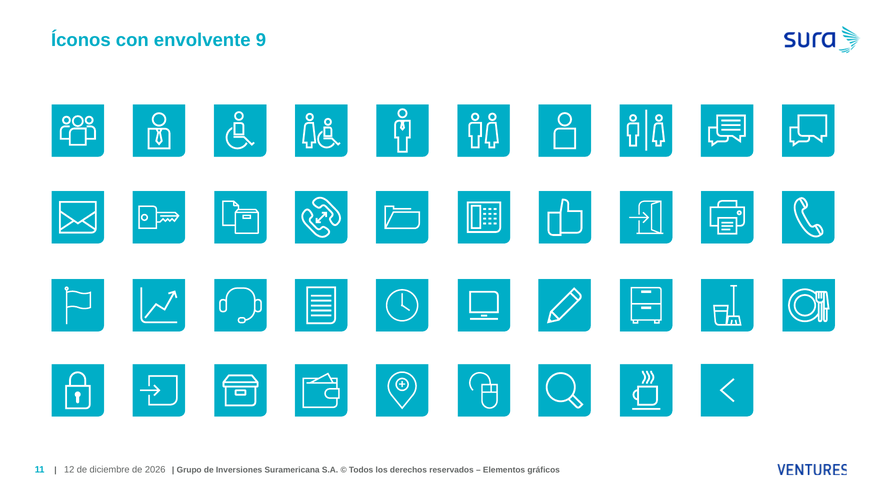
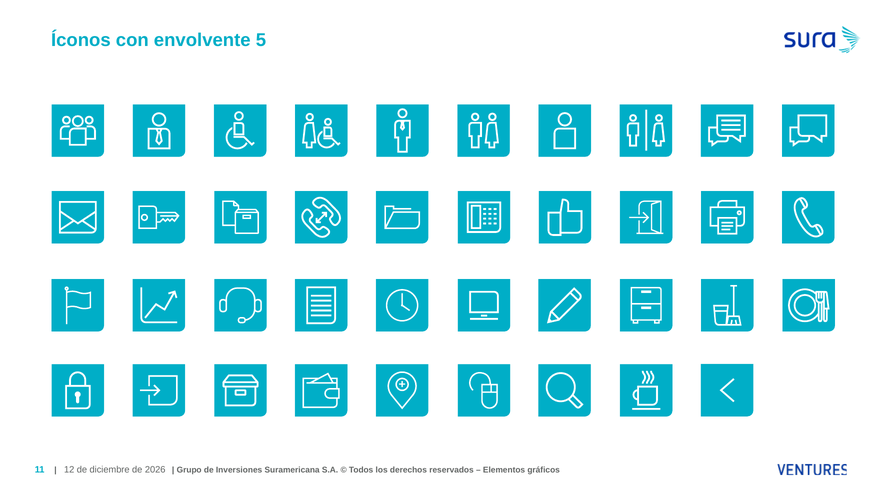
9: 9 -> 5
